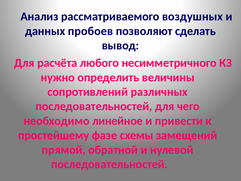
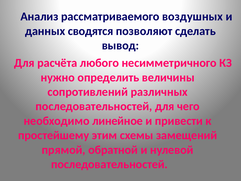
пробоев: пробоев -> сводятся
фазе: фазе -> этим
